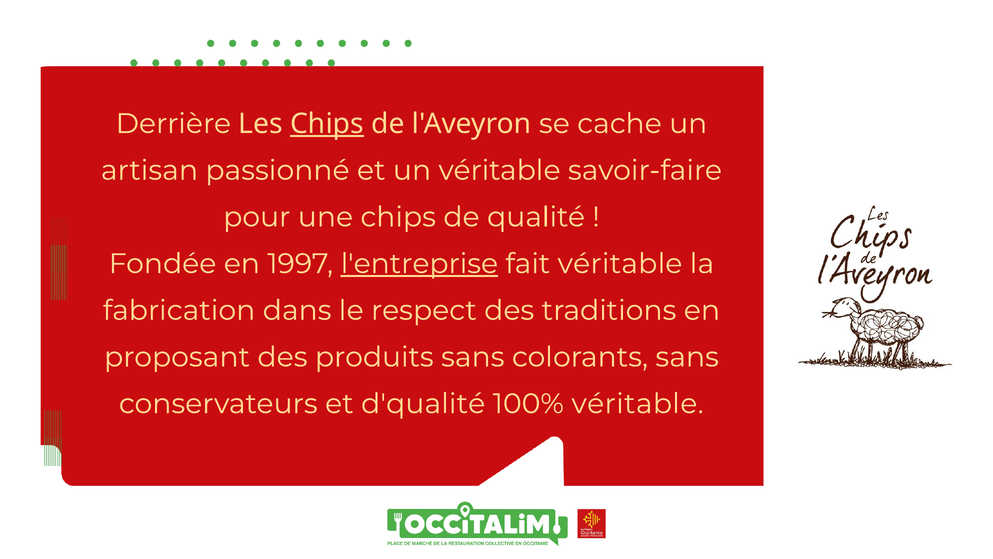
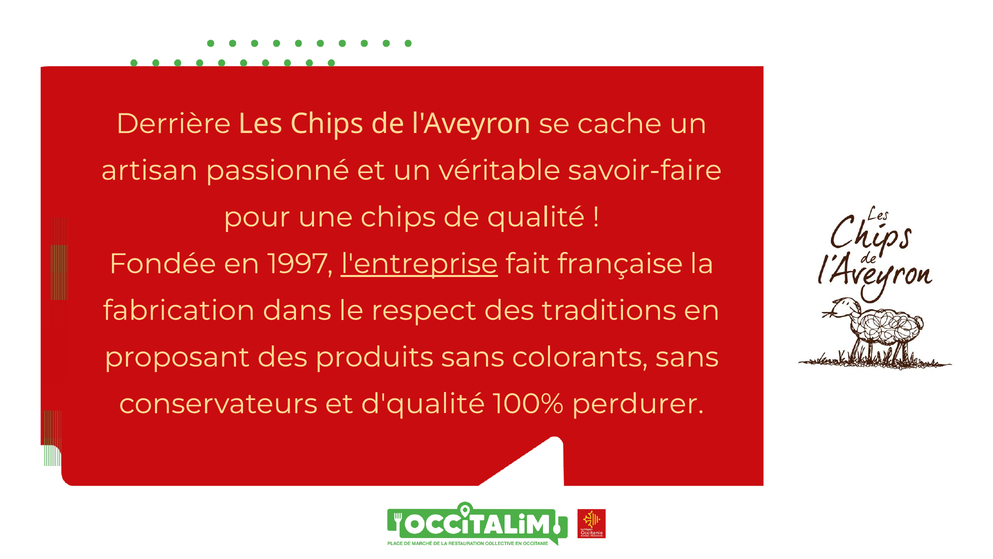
Chips at (327, 124) underline: present -> none
fait véritable: véritable -> française
100% véritable: véritable -> perdurer
